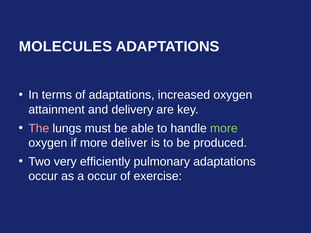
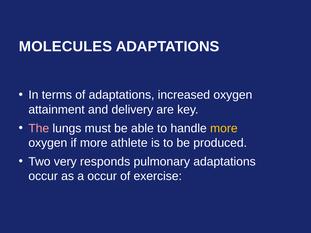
more at (224, 128) colour: light green -> yellow
deliver: deliver -> athlete
efficiently: efficiently -> responds
